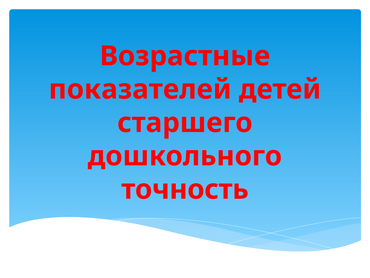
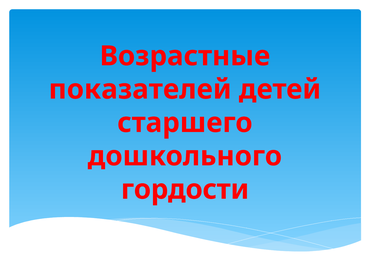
точность: точность -> гордости
